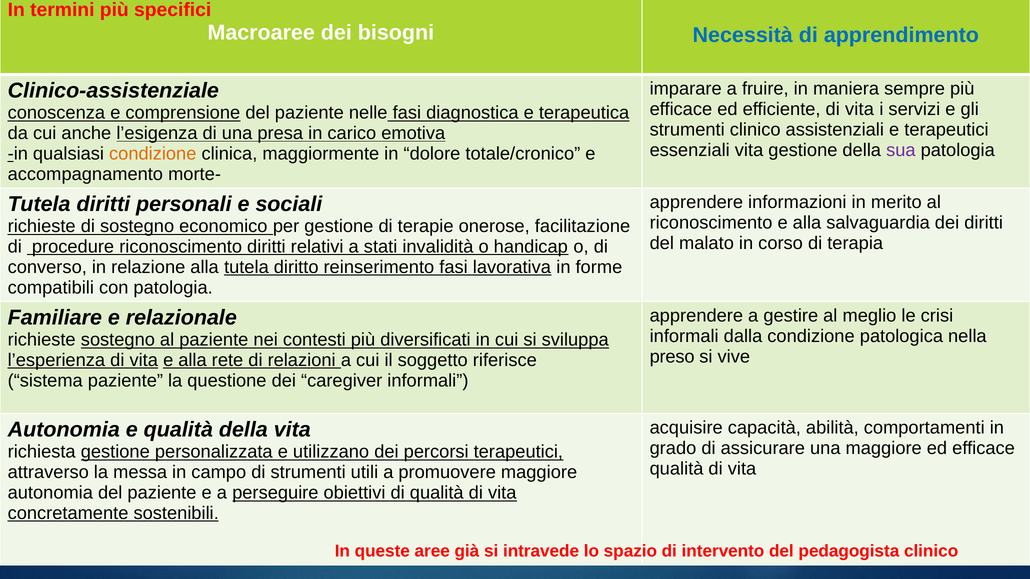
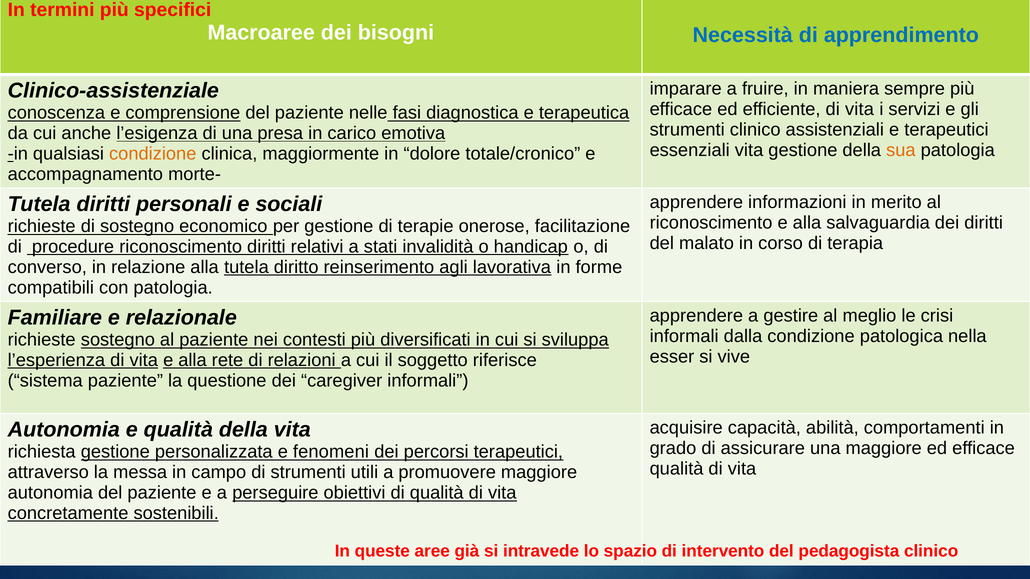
sua colour: purple -> orange
reinserimento fasi: fasi -> agli
preso: preso -> esser
utilizzano: utilizzano -> fenomeni
